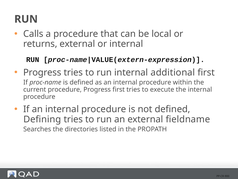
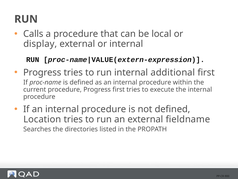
returns: returns -> display
Defining: Defining -> Location
